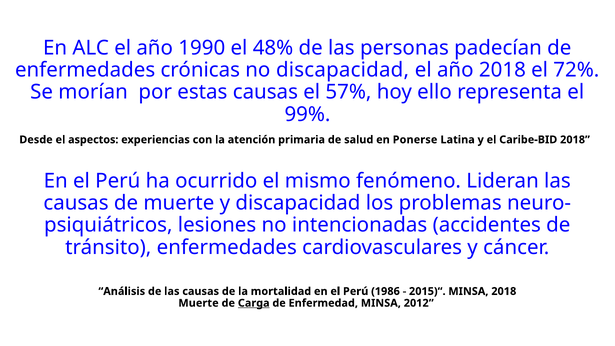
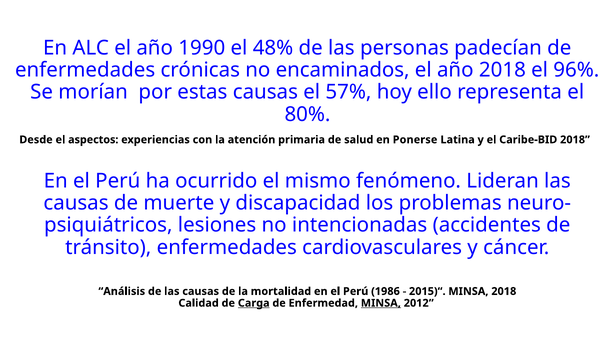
no discapacidad: discapacidad -> encaminados
72%: 72% -> 96%
99%: 99% -> 80%
Muerte at (199, 303): Muerte -> Calidad
MINSA at (381, 303) underline: none -> present
